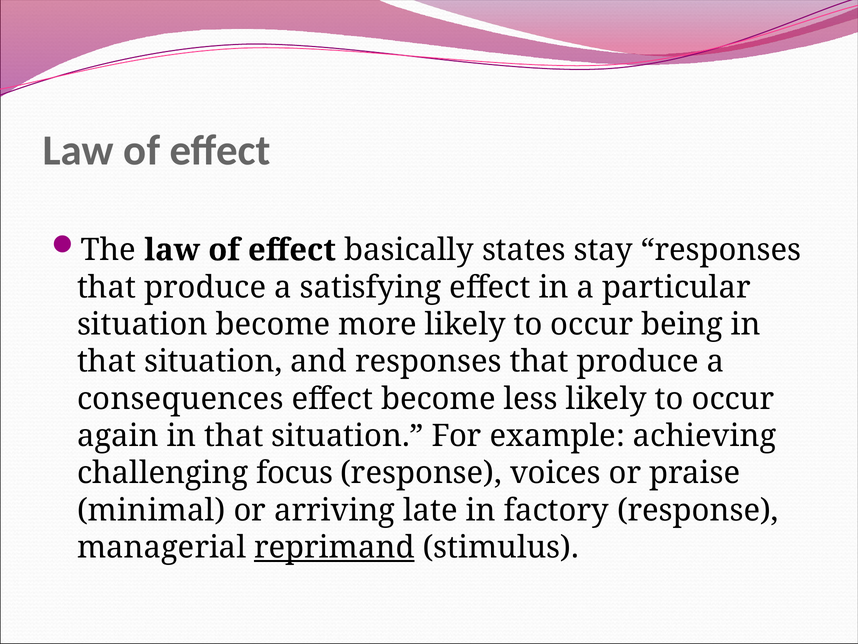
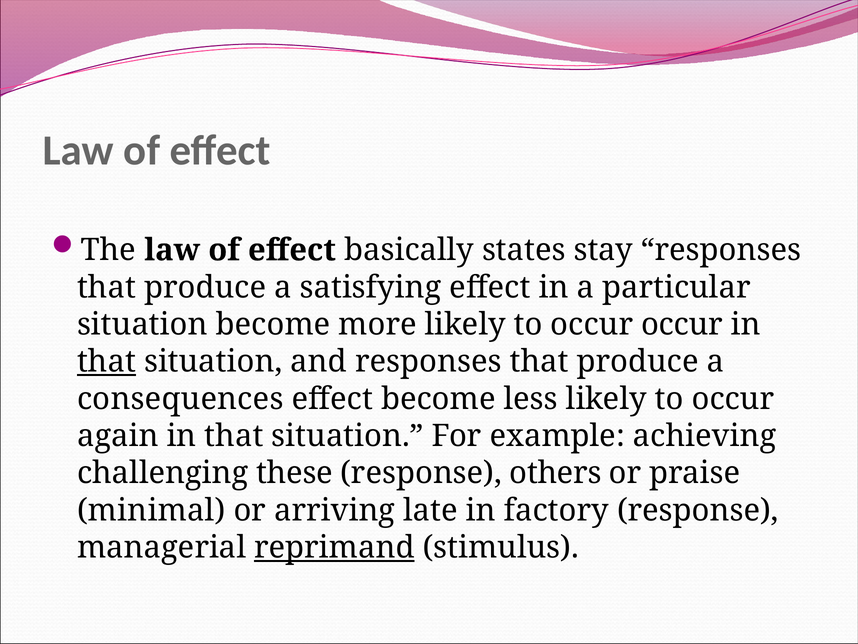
occur being: being -> occur
that at (107, 361) underline: none -> present
focus: focus -> these
voices: voices -> others
